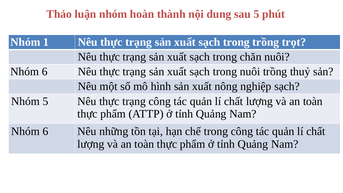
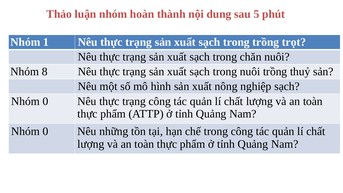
6 at (45, 72): 6 -> 8
5 at (45, 101): 5 -> 0
6 at (45, 131): 6 -> 0
